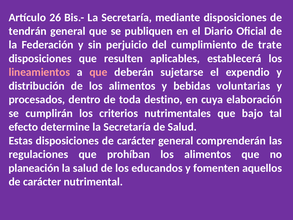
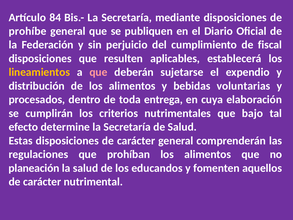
26: 26 -> 84
tendrán: tendrán -> prohíbe
trate: trate -> fiscal
lineamientos colour: pink -> yellow
destino: destino -> entrega
